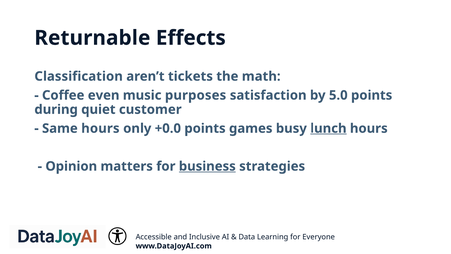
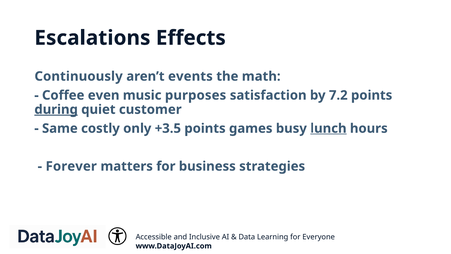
Returnable: Returnable -> Escalations
Classification: Classification -> Continuously
tickets: tickets -> events
5.0: 5.0 -> 7.2
during underline: none -> present
Same hours: hours -> costly
+0.0: +0.0 -> +3.5
Opinion: Opinion -> Forever
business underline: present -> none
